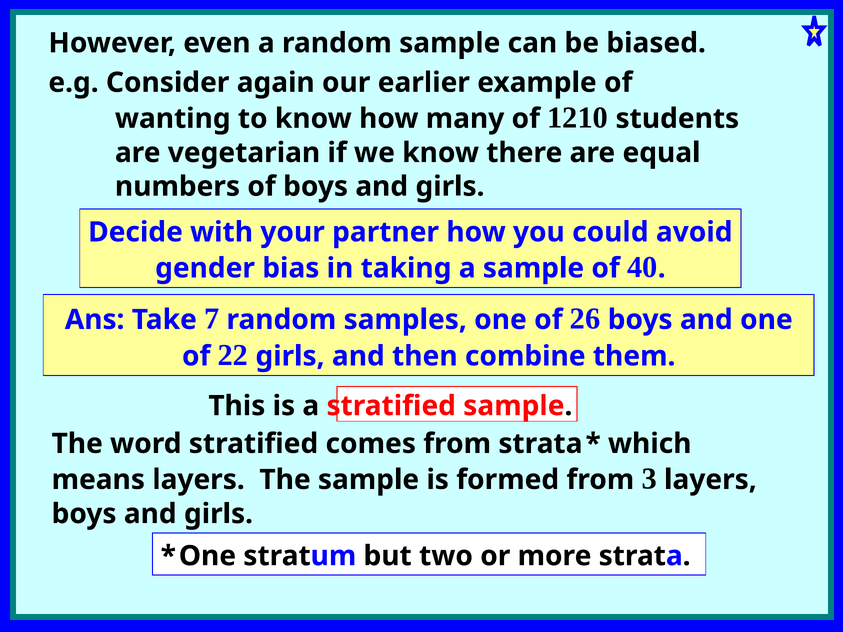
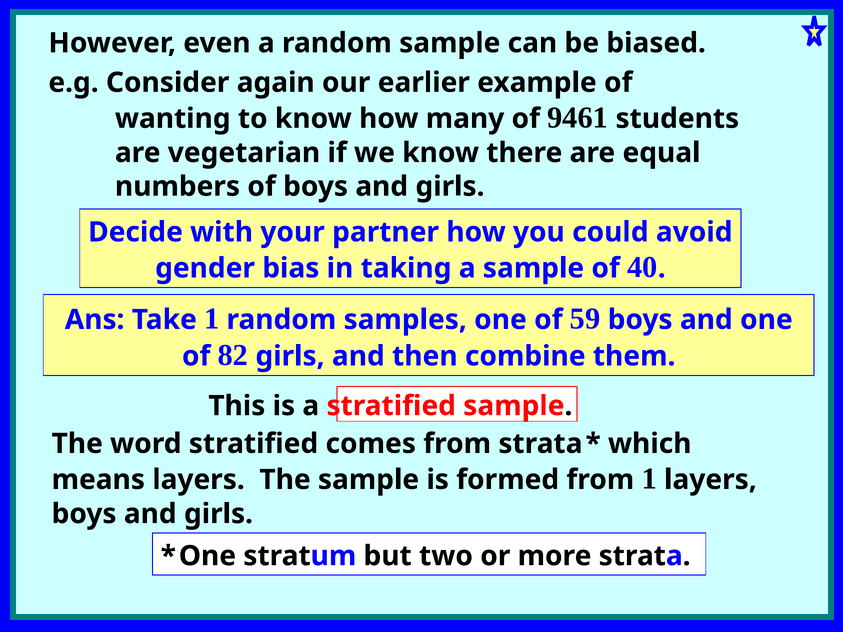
1210: 1210 -> 9461
Take 7: 7 -> 1
26: 26 -> 59
22: 22 -> 82
from 3: 3 -> 1
